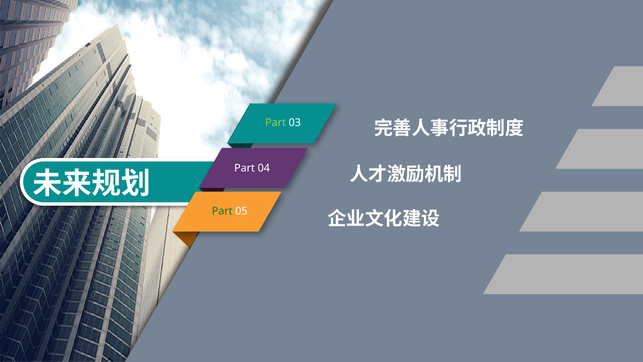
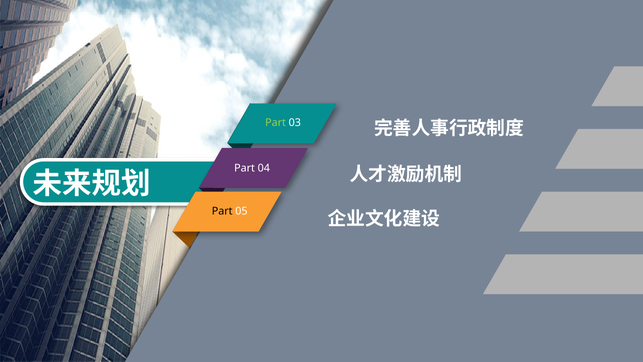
Part at (222, 211) colour: green -> black
